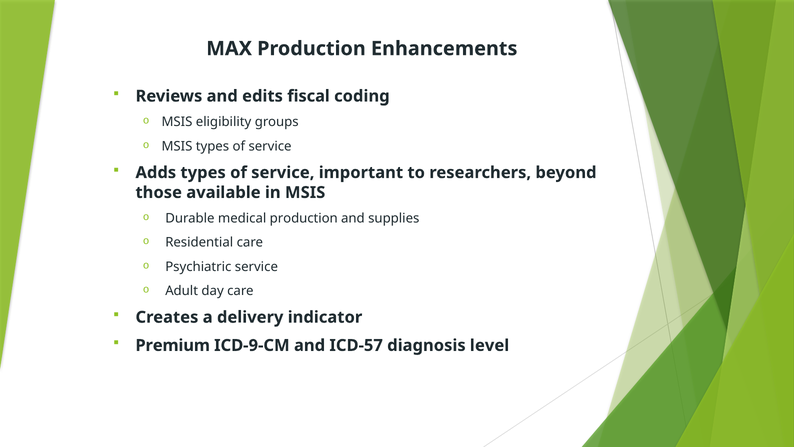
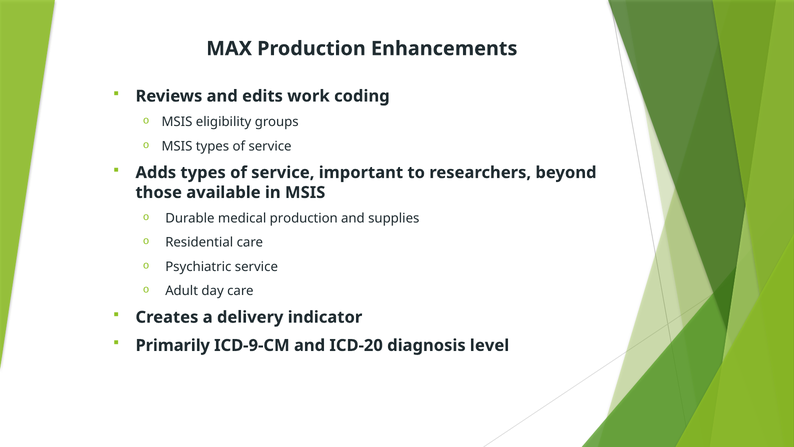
fiscal: fiscal -> work
Premium: Premium -> Primarily
ICD-57: ICD-57 -> ICD-20
